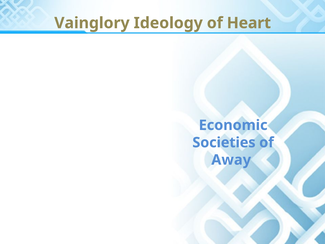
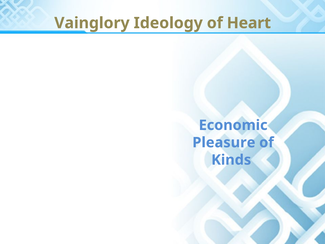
Societies: Societies -> Pleasure
Away: Away -> Kinds
